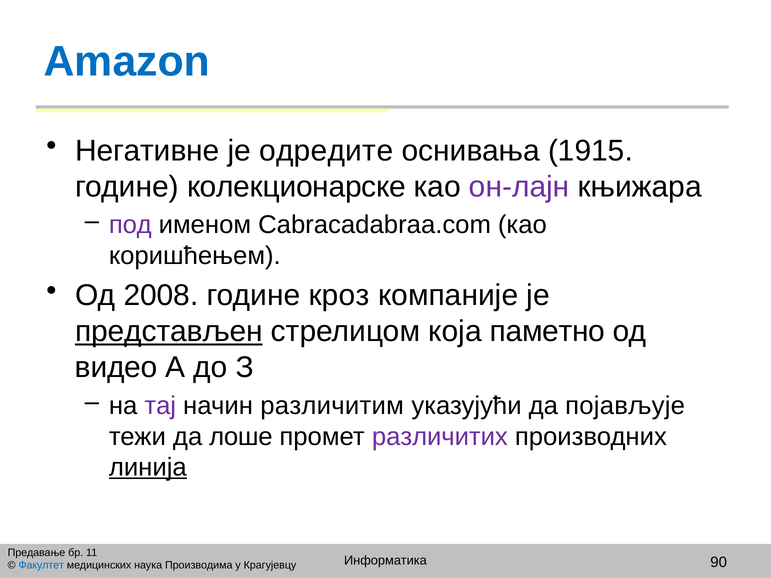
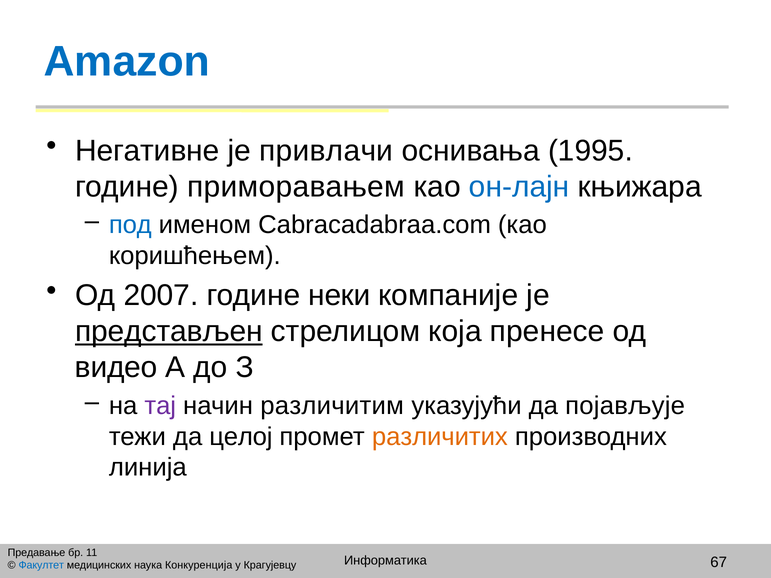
одредите: одредите -> привлачи
1915: 1915 -> 1995
колекционарске: колекционарске -> приморавањем
он-лајн colour: purple -> blue
под colour: purple -> blue
2008: 2008 -> 2007
кроз: кроз -> неки
паметно: паметно -> пренесе
лоше: лоше -> целој
различитих colour: purple -> orange
линија underline: present -> none
90: 90 -> 67
Производима: Производима -> Конкуренција
